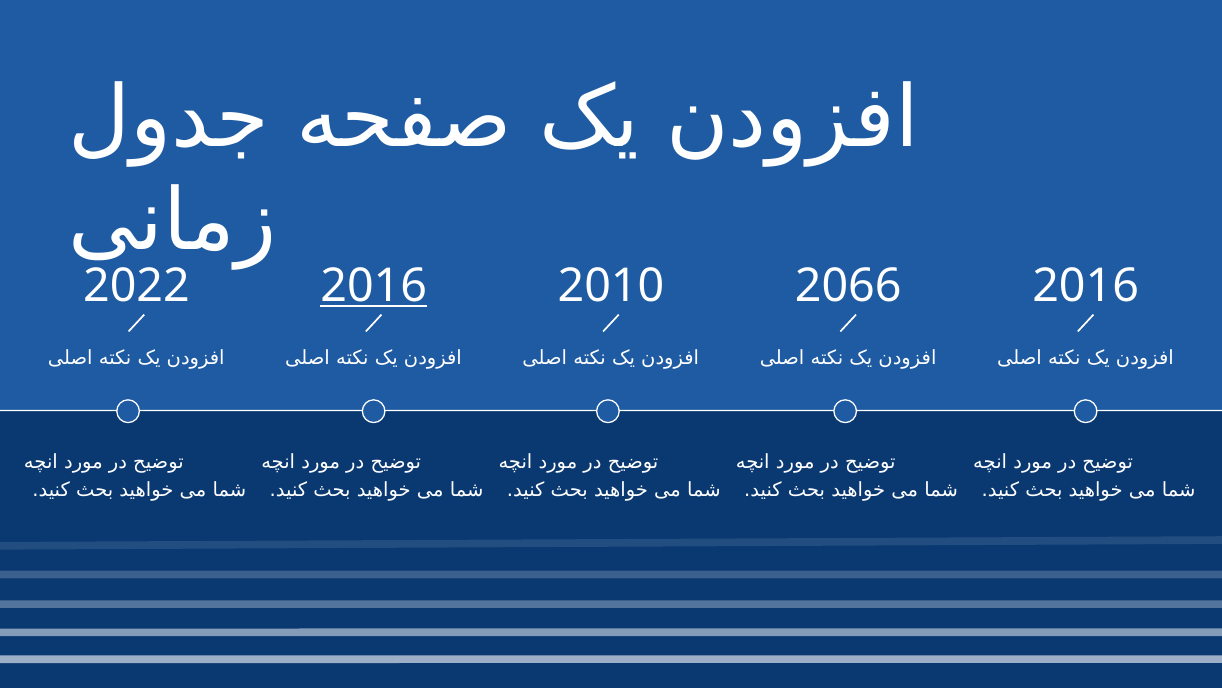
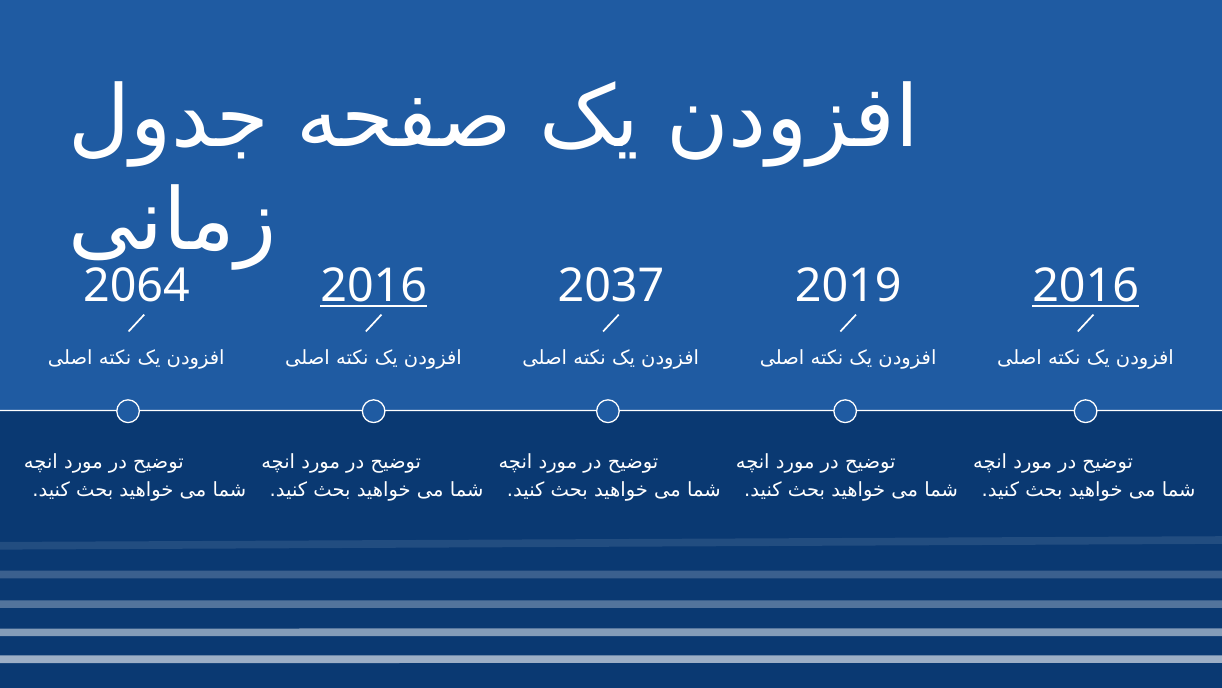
2022: 2022 -> 2064
2010: 2010 -> 2037
2066: 2066 -> 2019
2016 at (1086, 286) underline: none -> present
